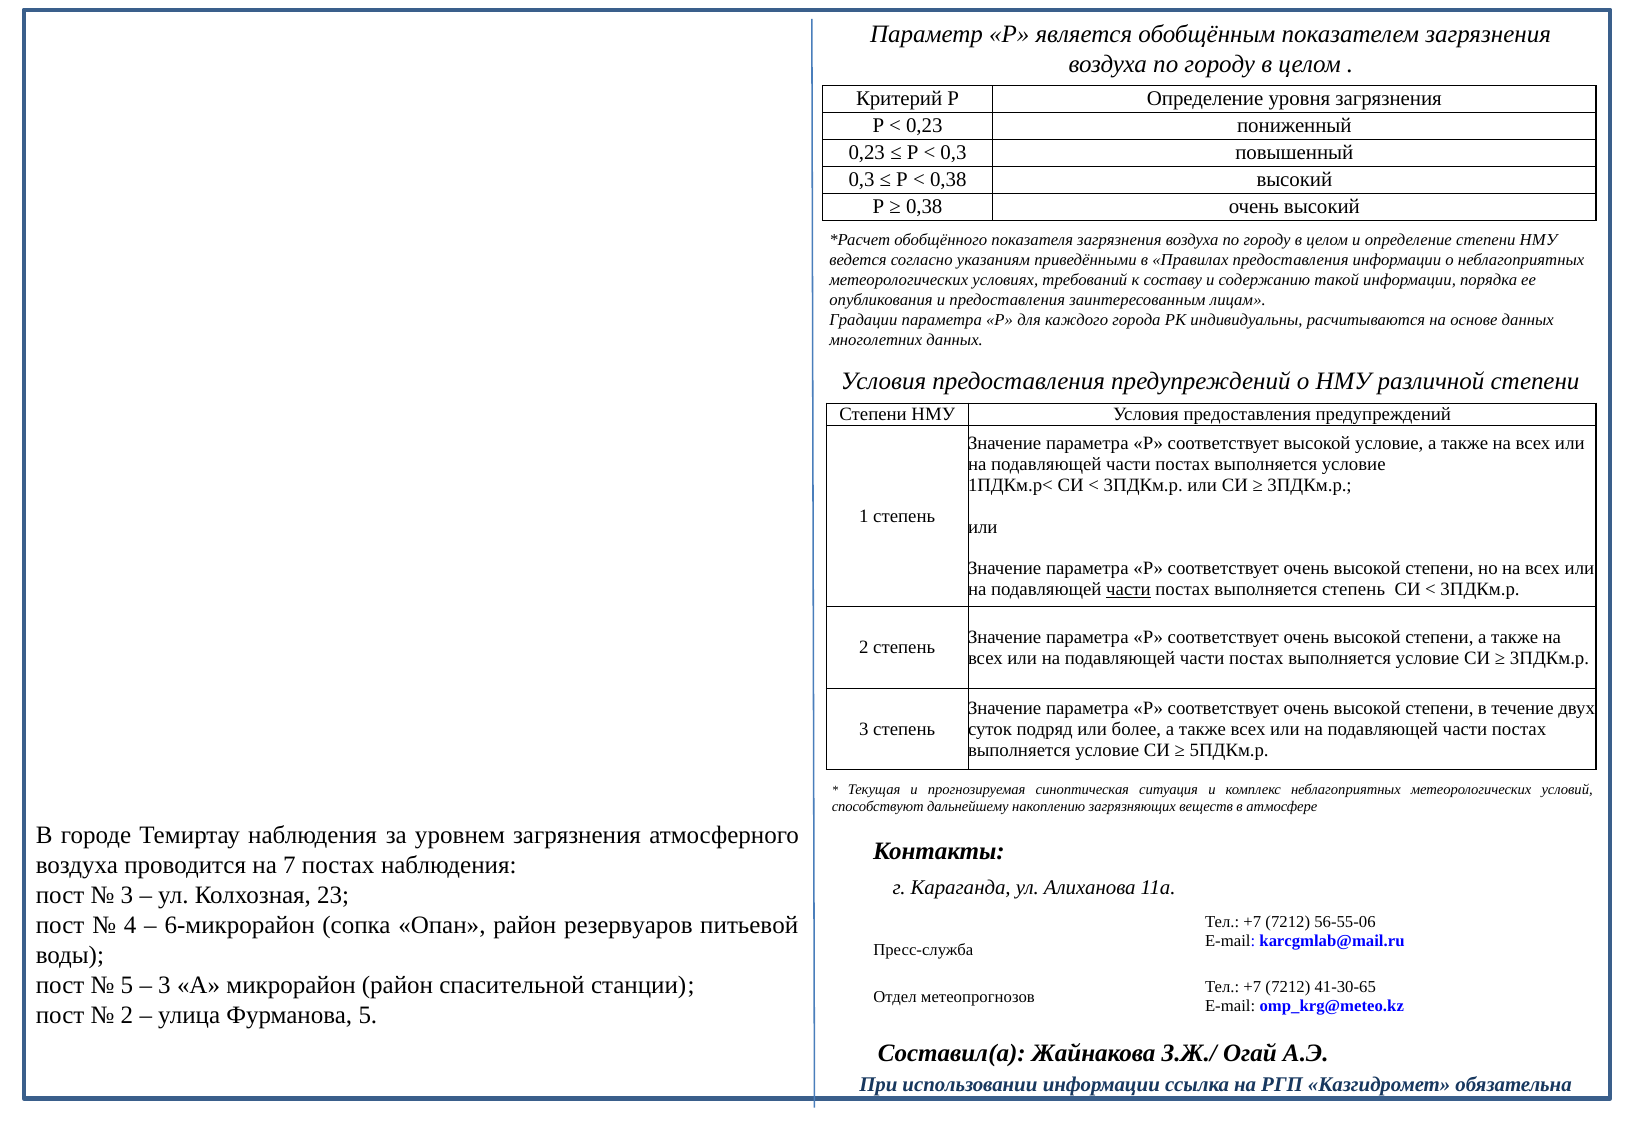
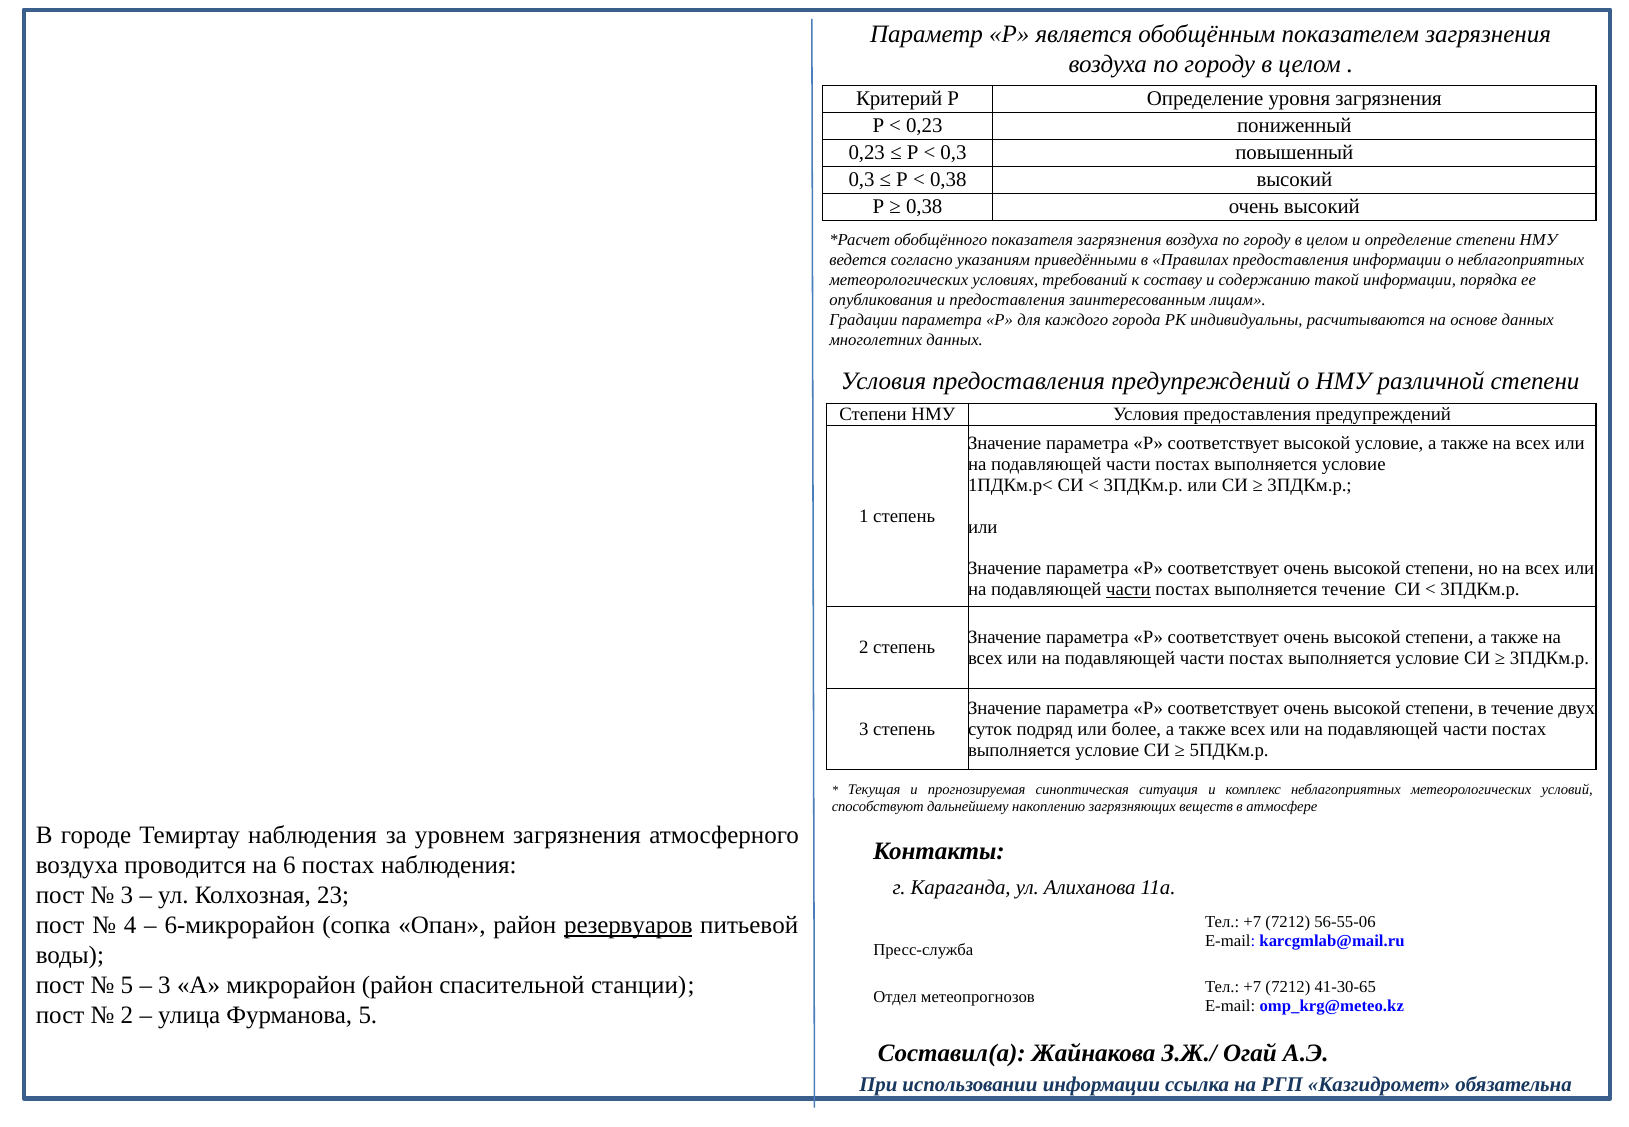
выполняется степень: степень -> течение
7: 7 -> 6
резервуаров underline: none -> present
